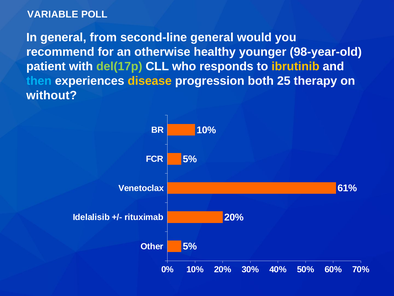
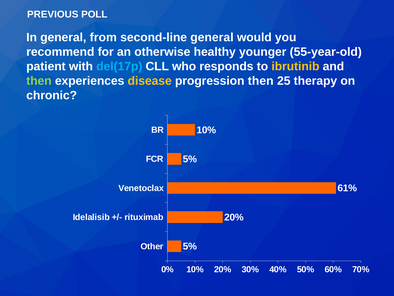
VARIABLE: VARIABLE -> PREVIOUS
98-year-old: 98-year-old -> 55-year-old
del(17p colour: light green -> light blue
then at (39, 81) colour: light blue -> light green
progression both: both -> then
without: without -> chronic
